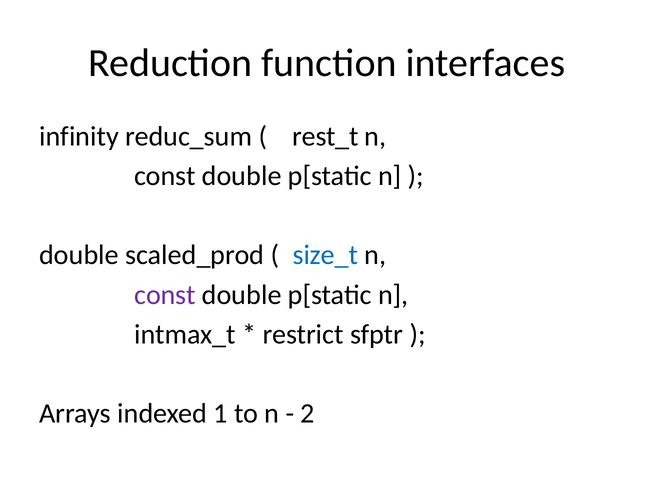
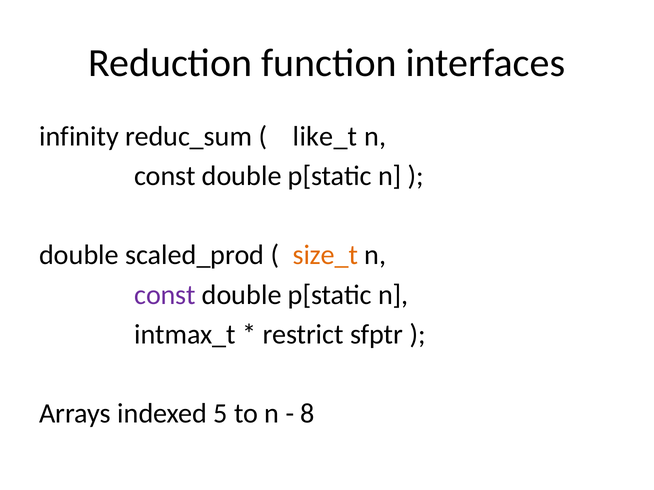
rest_t: rest_t -> like_t
size_t colour: blue -> orange
1: 1 -> 5
2: 2 -> 8
